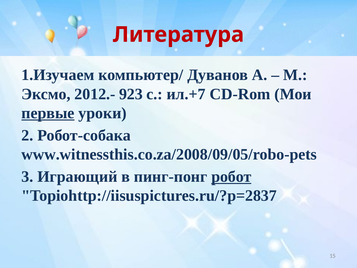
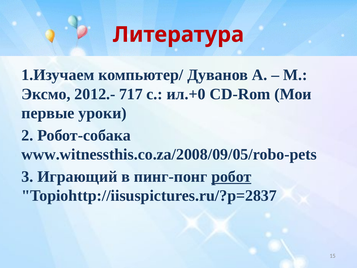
923: 923 -> 717
ил.+7: ил.+7 -> ил.+0
первые underline: present -> none
